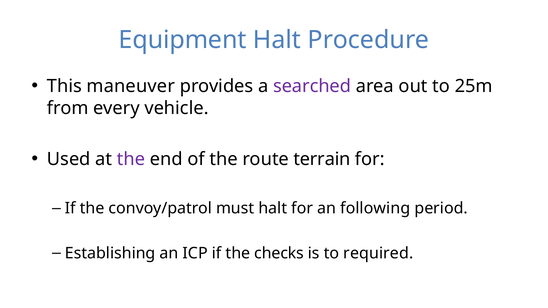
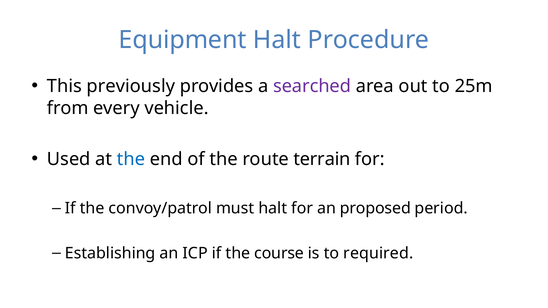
maneuver: maneuver -> previously
the at (131, 159) colour: purple -> blue
following: following -> proposed
checks: checks -> course
